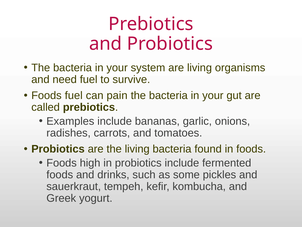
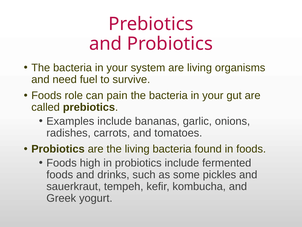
Foods fuel: fuel -> role
